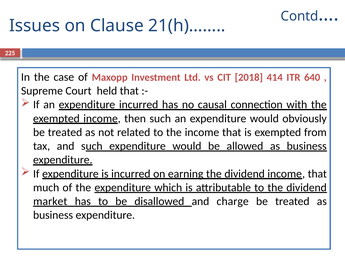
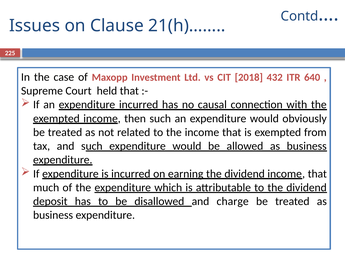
414: 414 -> 432
market: market -> deposit
